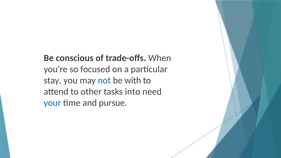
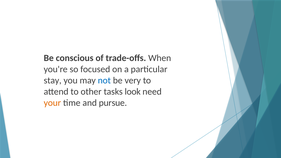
with: with -> very
into: into -> look
your colour: blue -> orange
